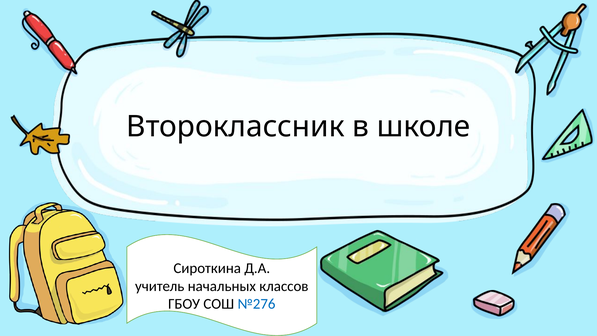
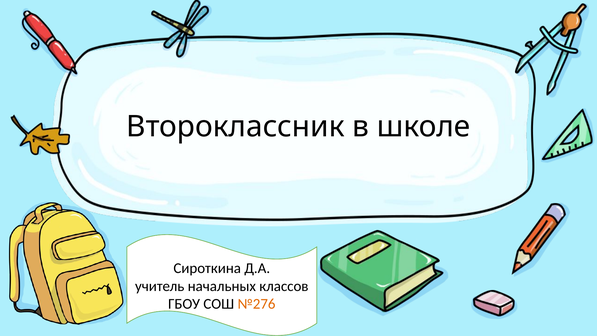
№276 colour: blue -> orange
